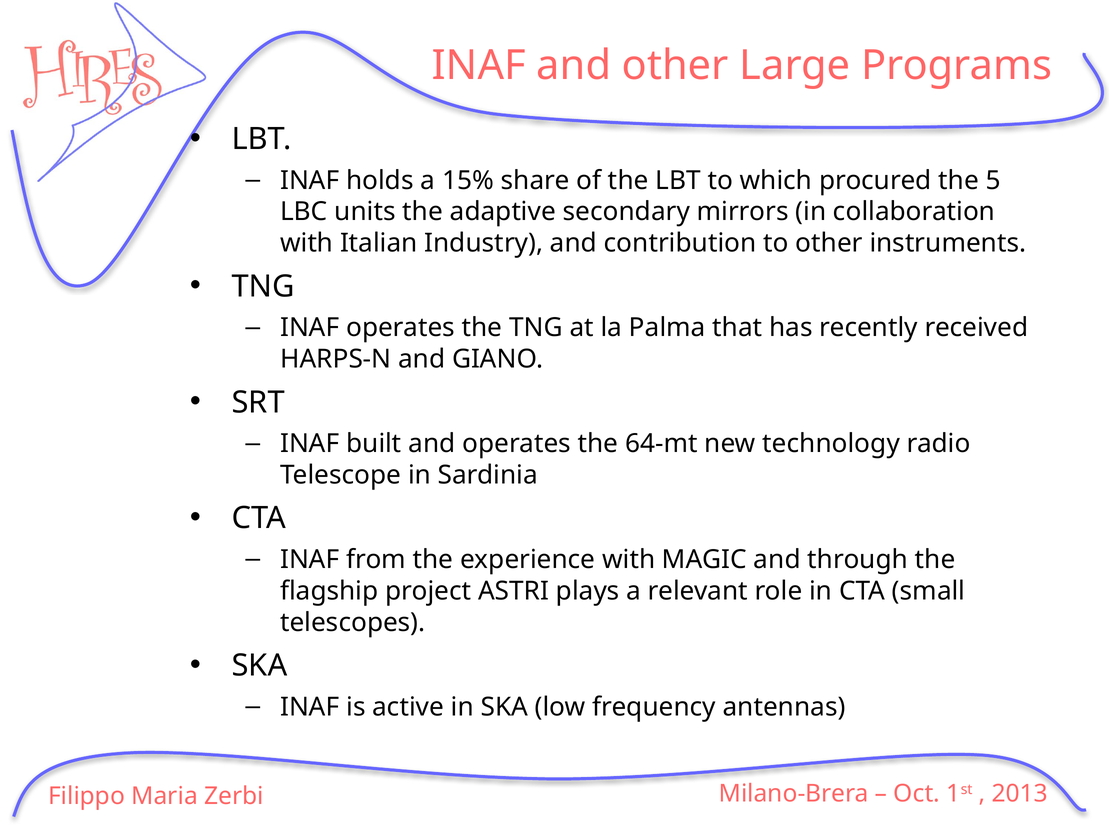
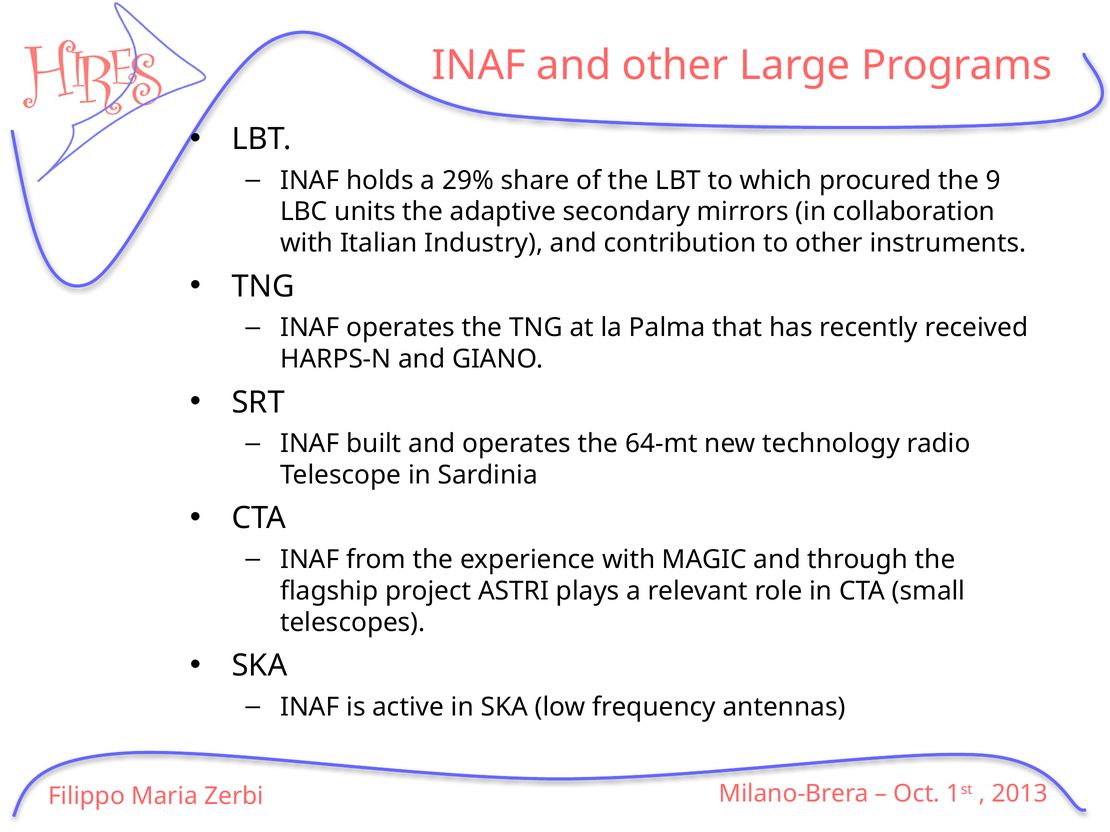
15%: 15% -> 29%
5: 5 -> 9
